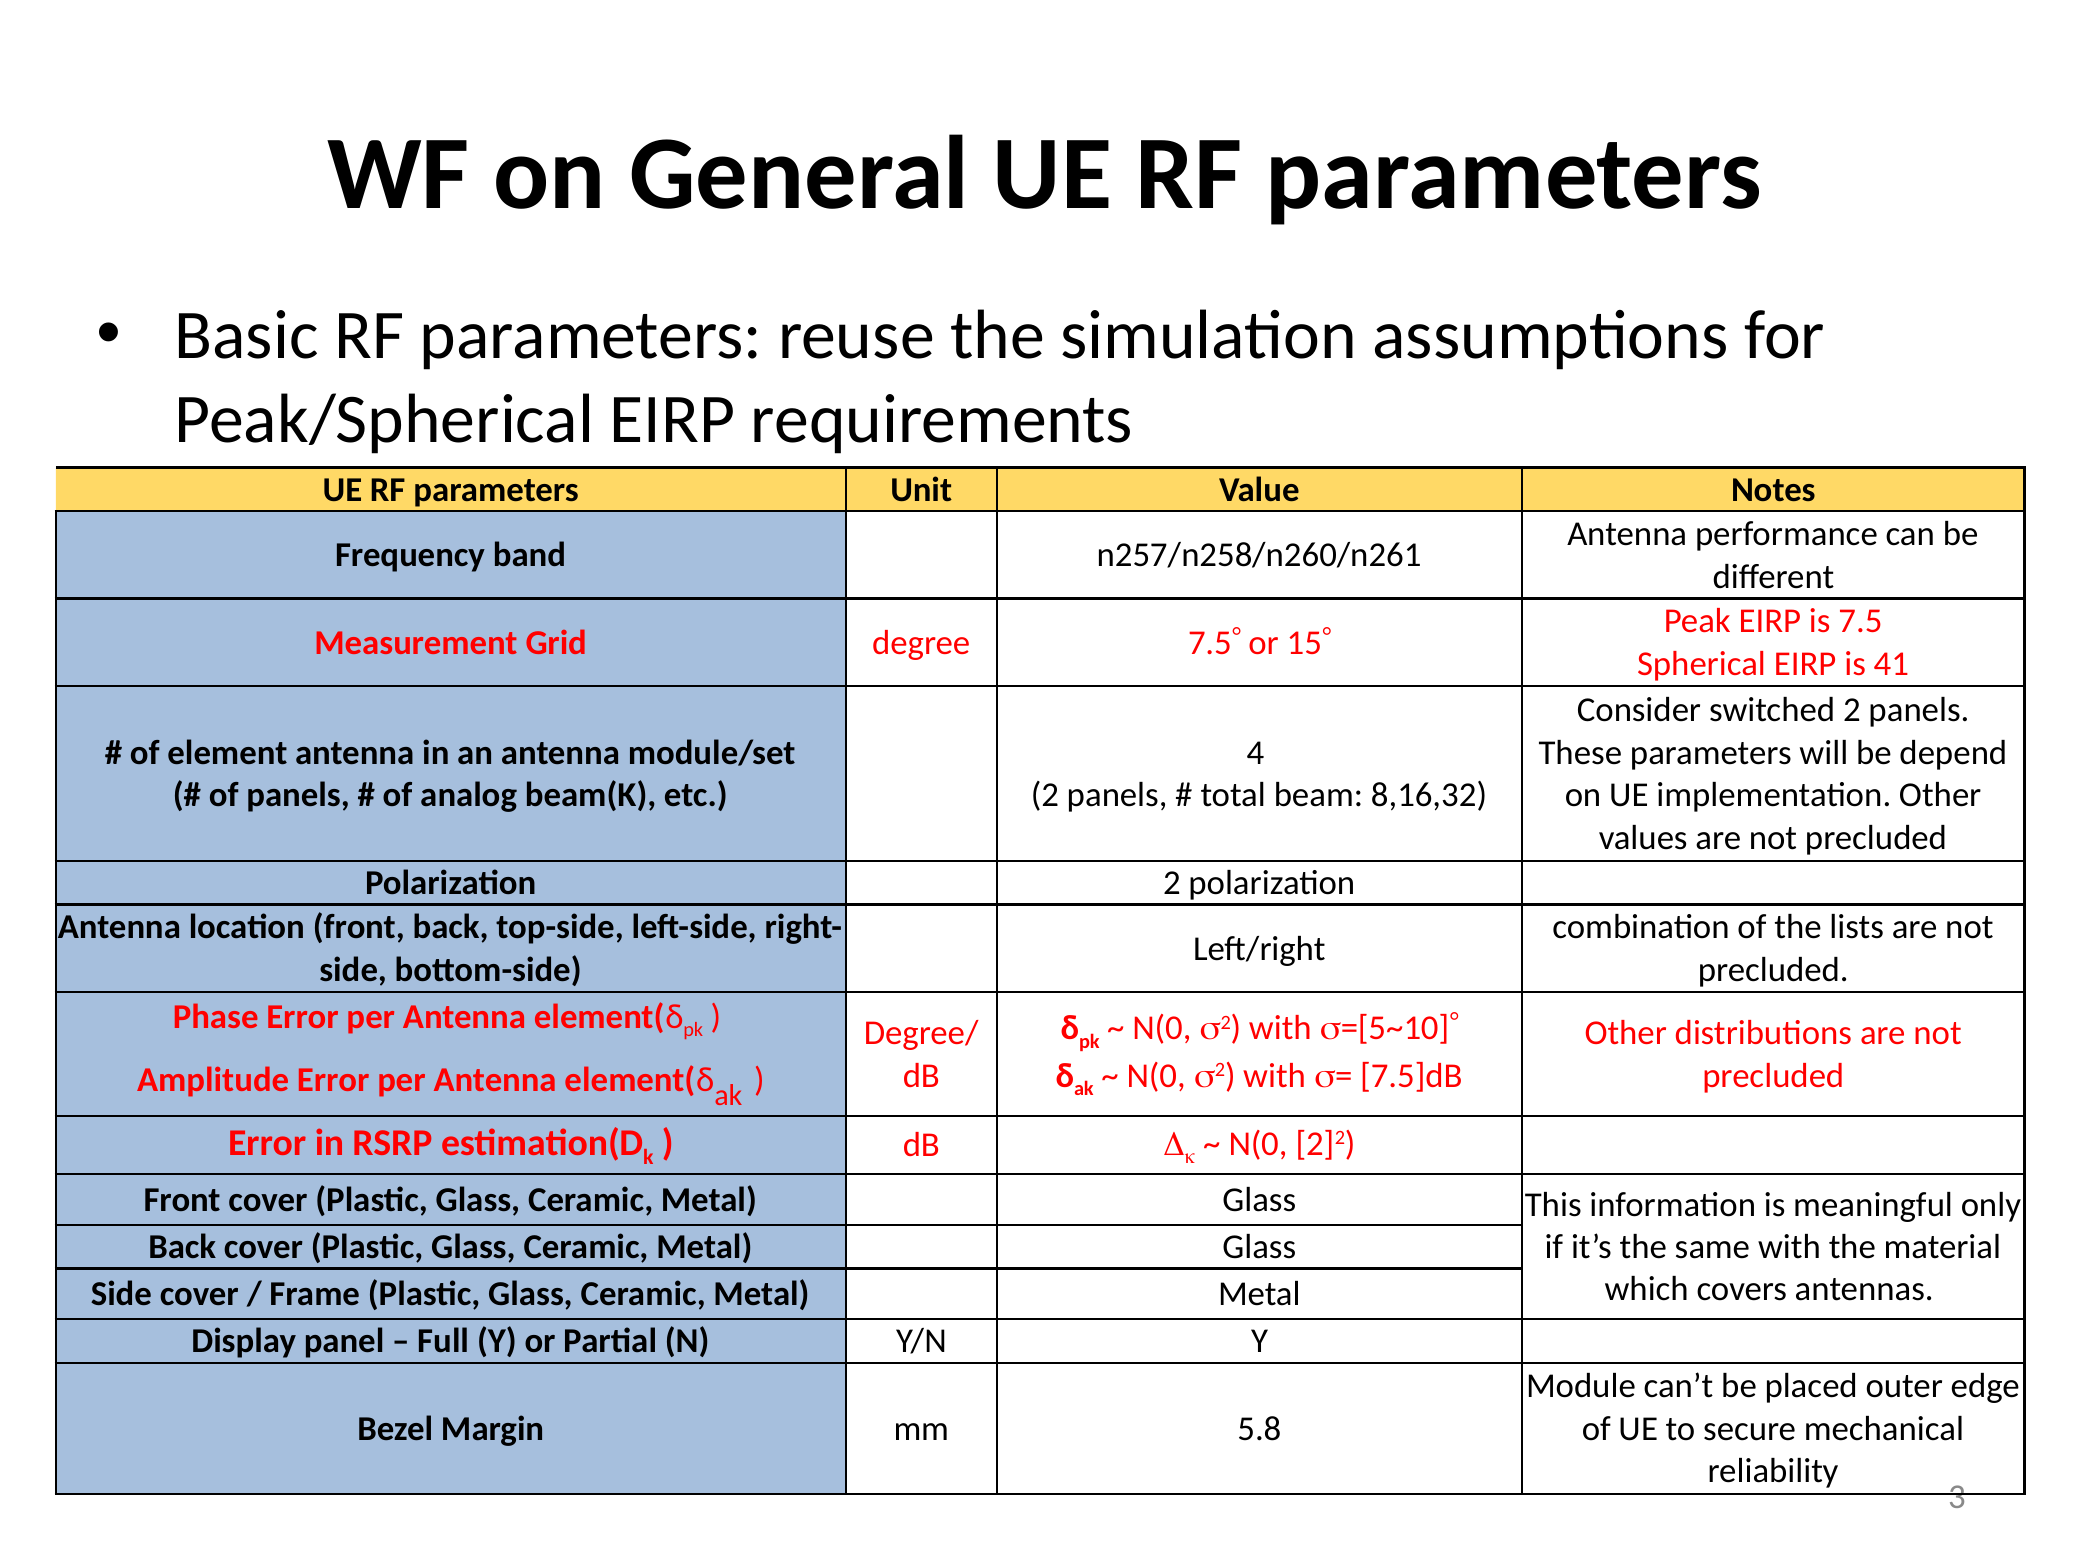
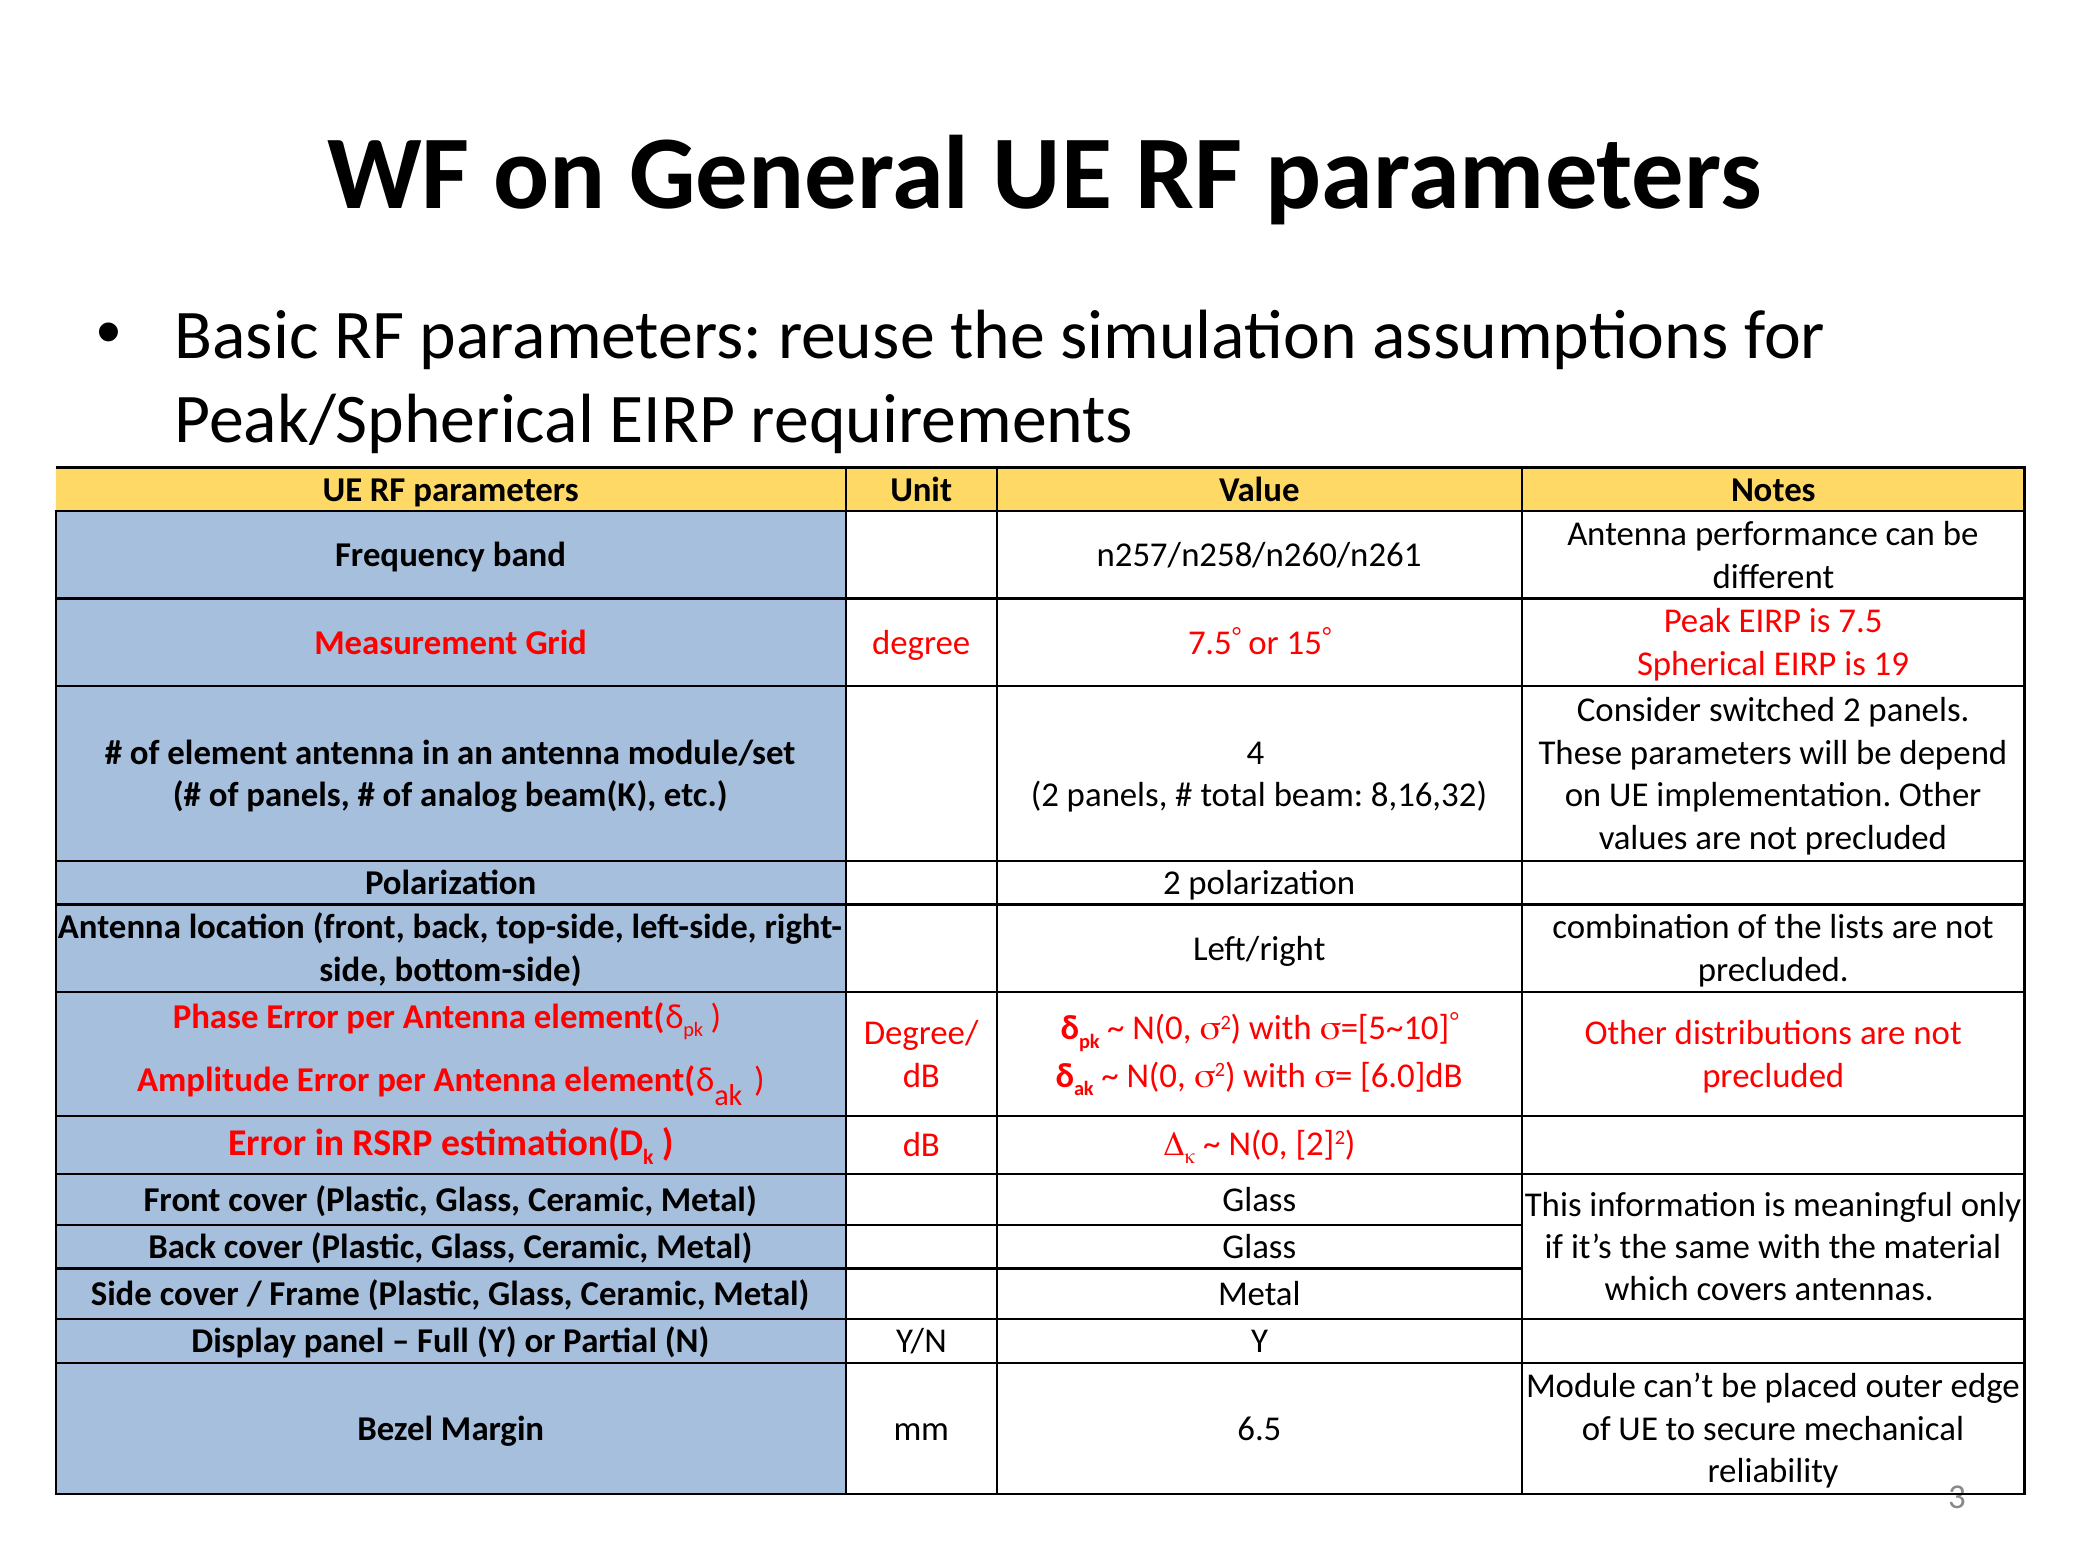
41: 41 -> 19
7.5]dB: 7.5]dB -> 6.0]dB
5.8: 5.8 -> 6.5
